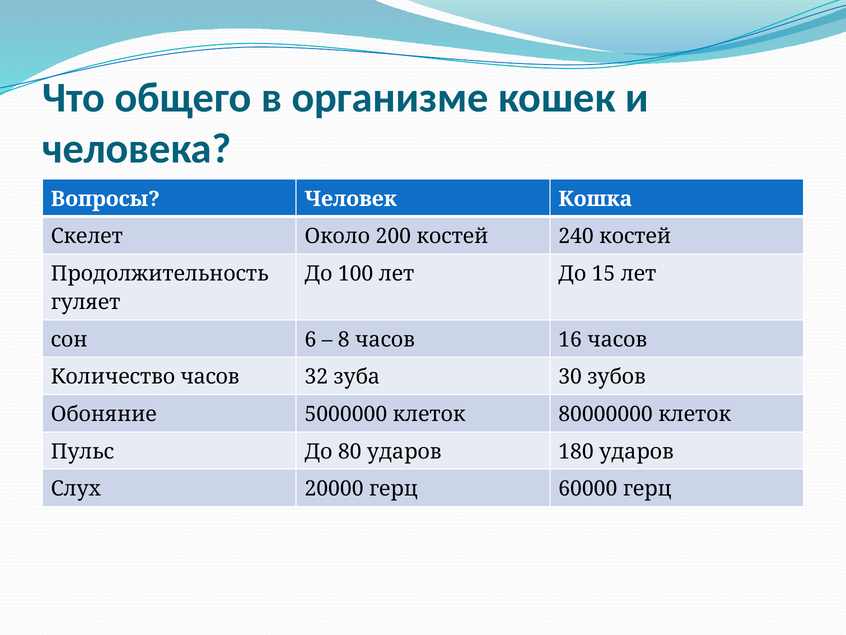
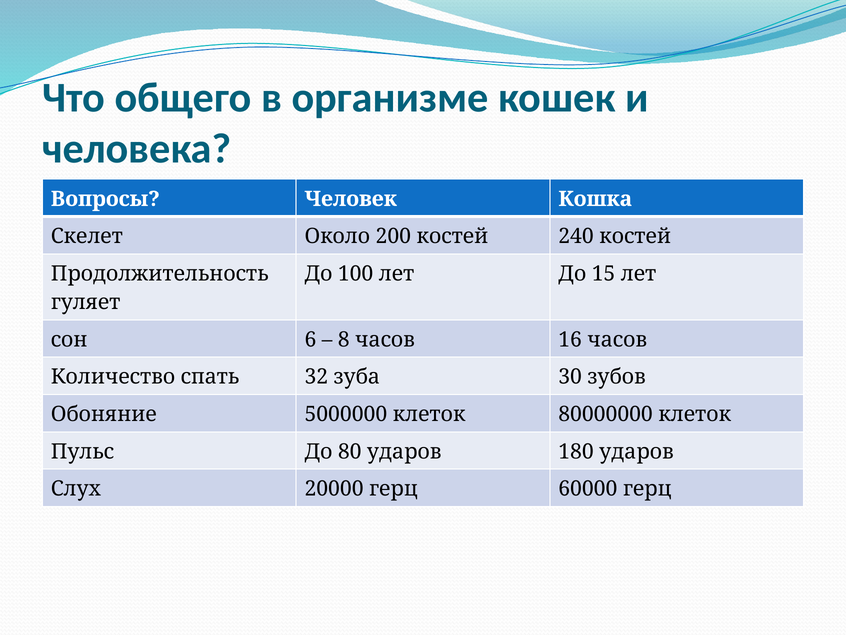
Количество часов: часов -> спать
